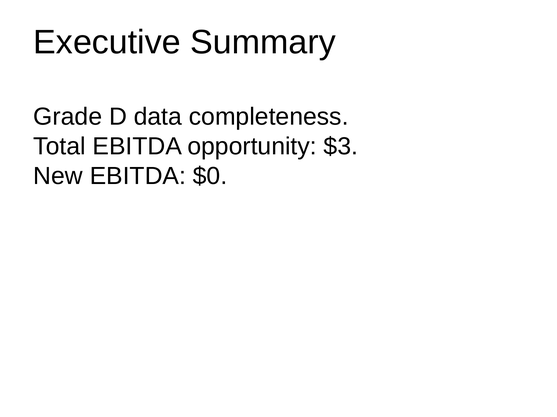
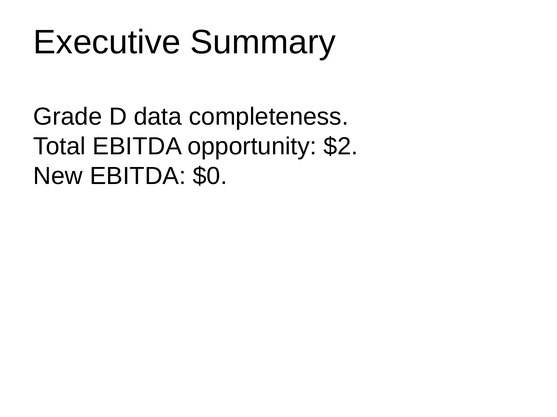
$3: $3 -> $2
